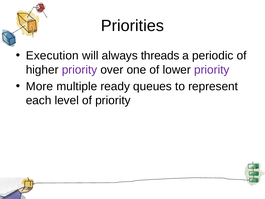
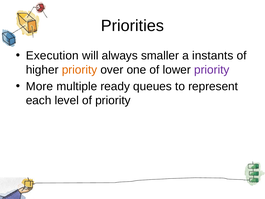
threads: threads -> smaller
periodic: periodic -> instants
priority at (80, 70) colour: purple -> orange
